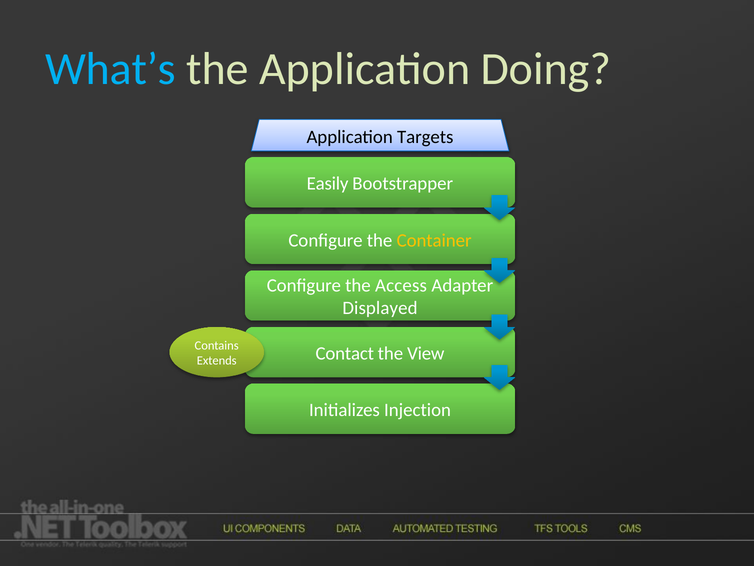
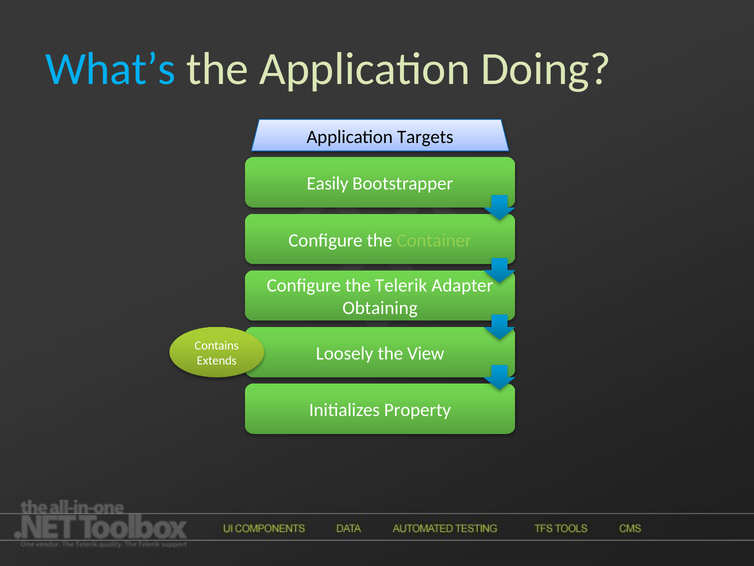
Container colour: yellow -> light green
Access: Access -> Telerik
Displayed: Displayed -> Obtaining
Contact: Contact -> Loosely
Injection: Injection -> Property
